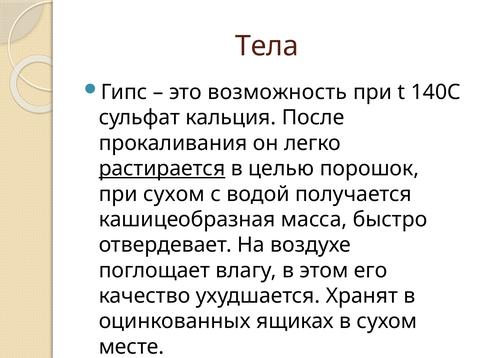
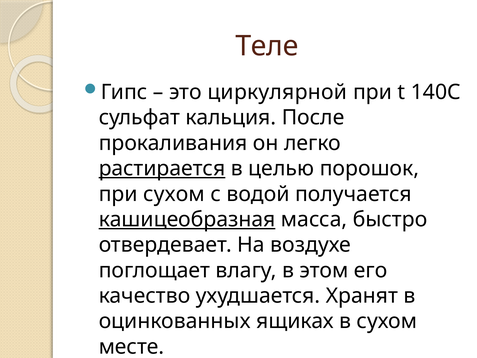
Тела: Тела -> Теле
возможность: возможность -> циркулярной
кашицеобразная underline: none -> present
